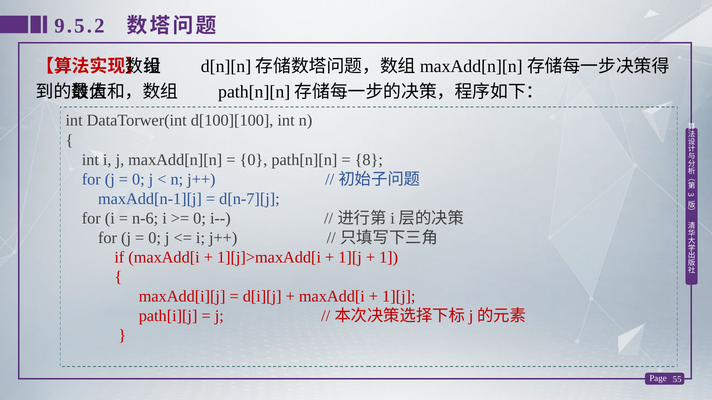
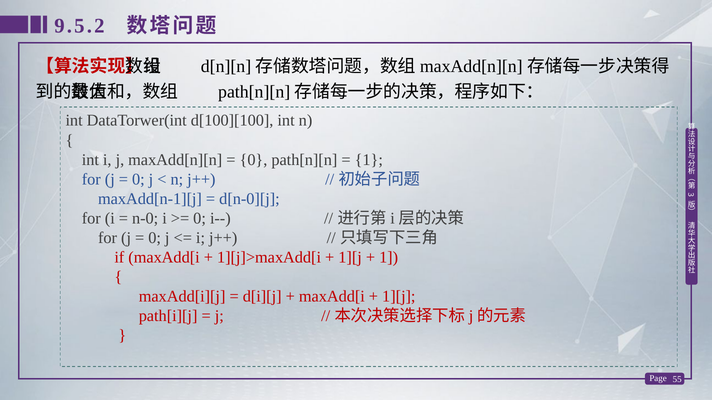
8 at (369, 160): 8 -> 1
d[n-7][j: d[n-7][j -> d[n-0][j
n-6: n-6 -> n-0
